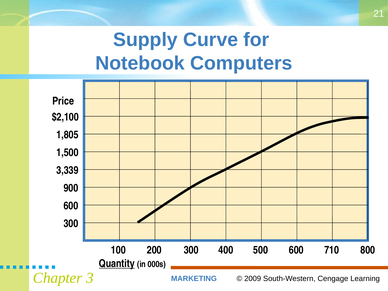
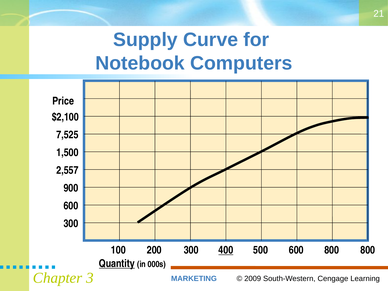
1,805: 1,805 -> 7,525
3,339: 3,339 -> 2,557
400 underline: none -> present
600 710: 710 -> 800
